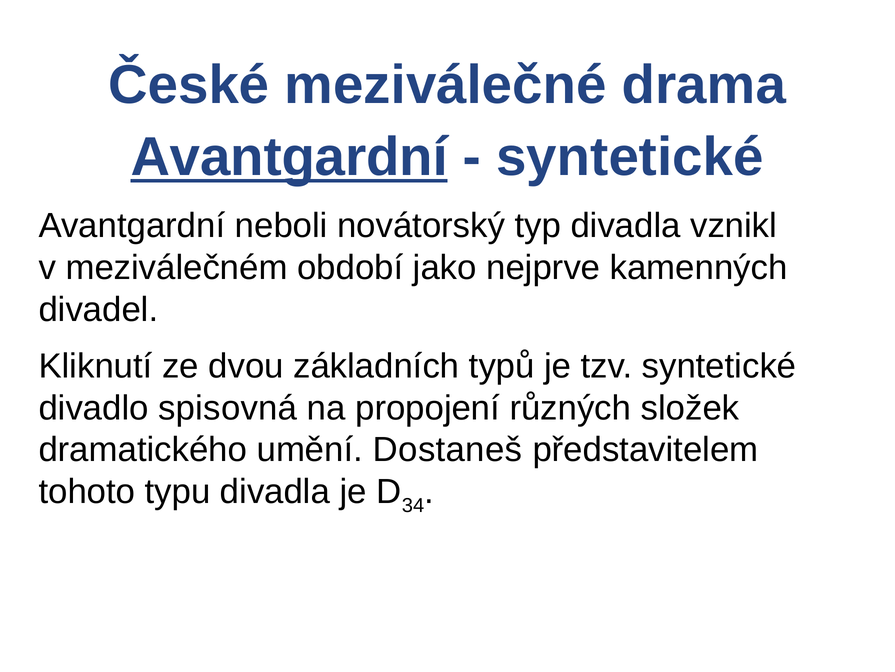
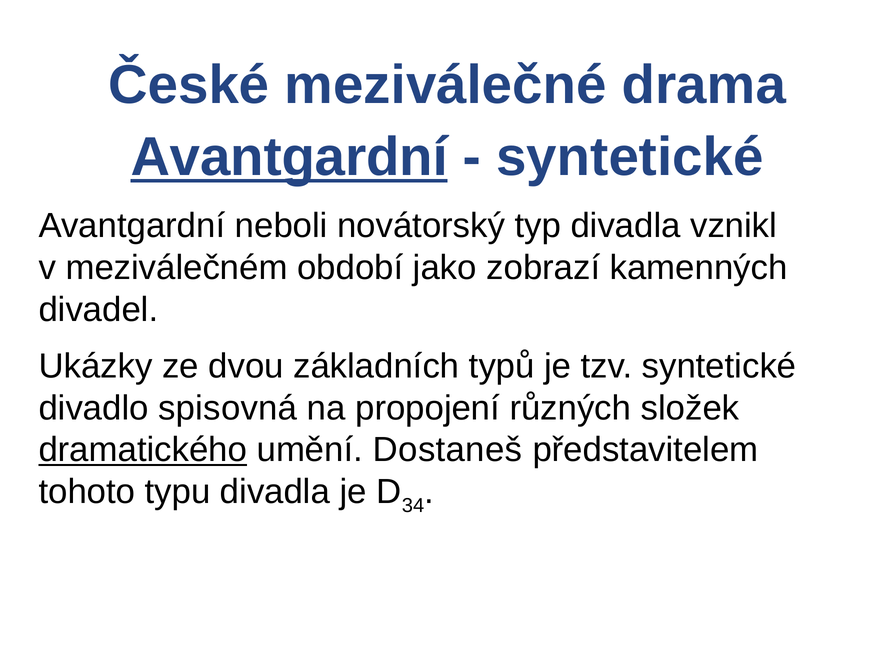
nejprve: nejprve -> zobrazí
Kliknutí: Kliknutí -> Ukázky
dramatického underline: none -> present
